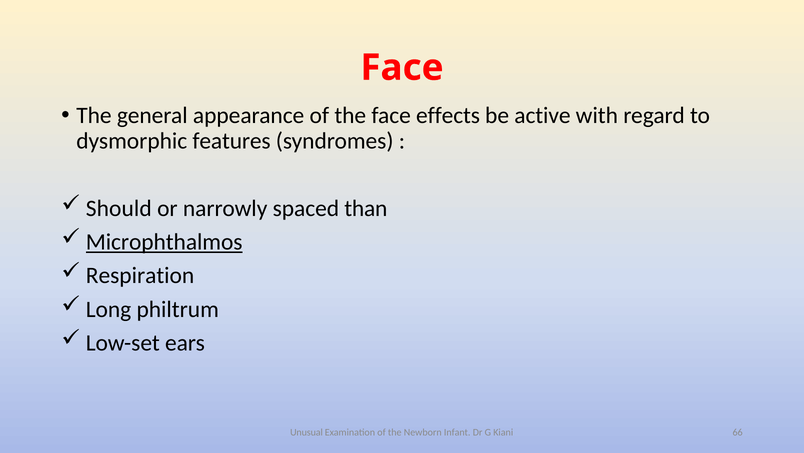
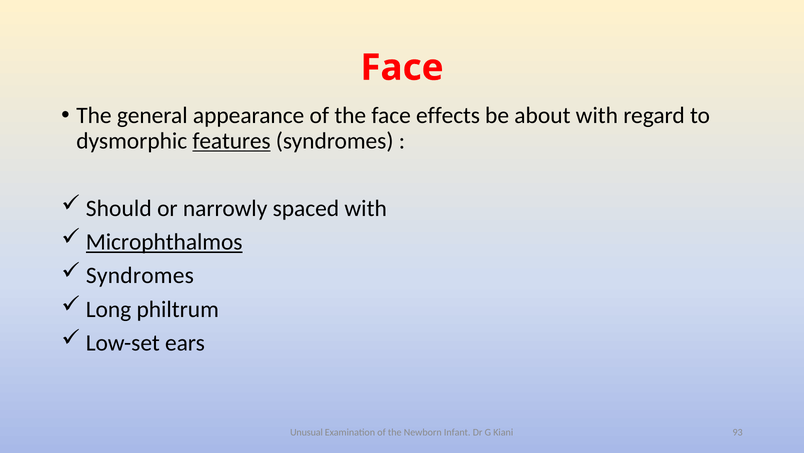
active: active -> about
features underline: none -> present
spaced than: than -> with
Respiration at (140, 275): Respiration -> Syndromes
66: 66 -> 93
